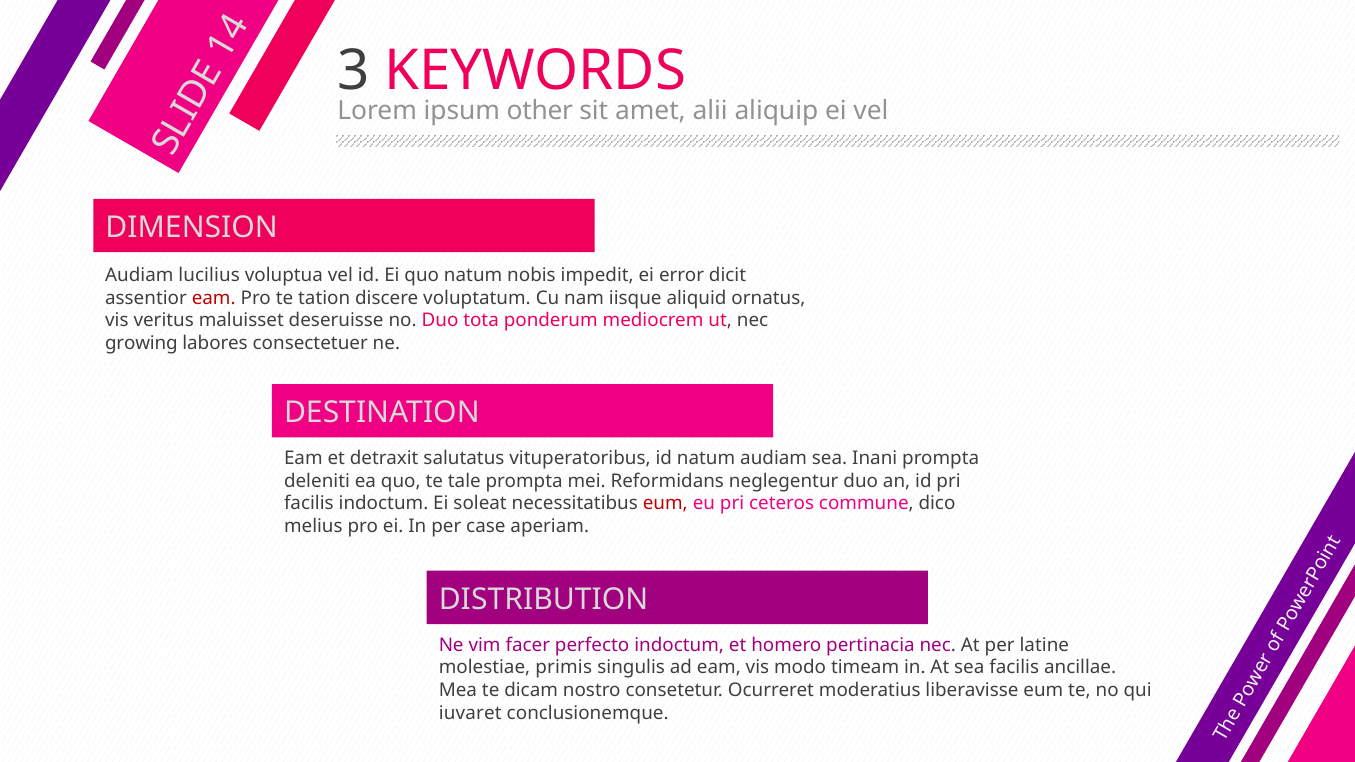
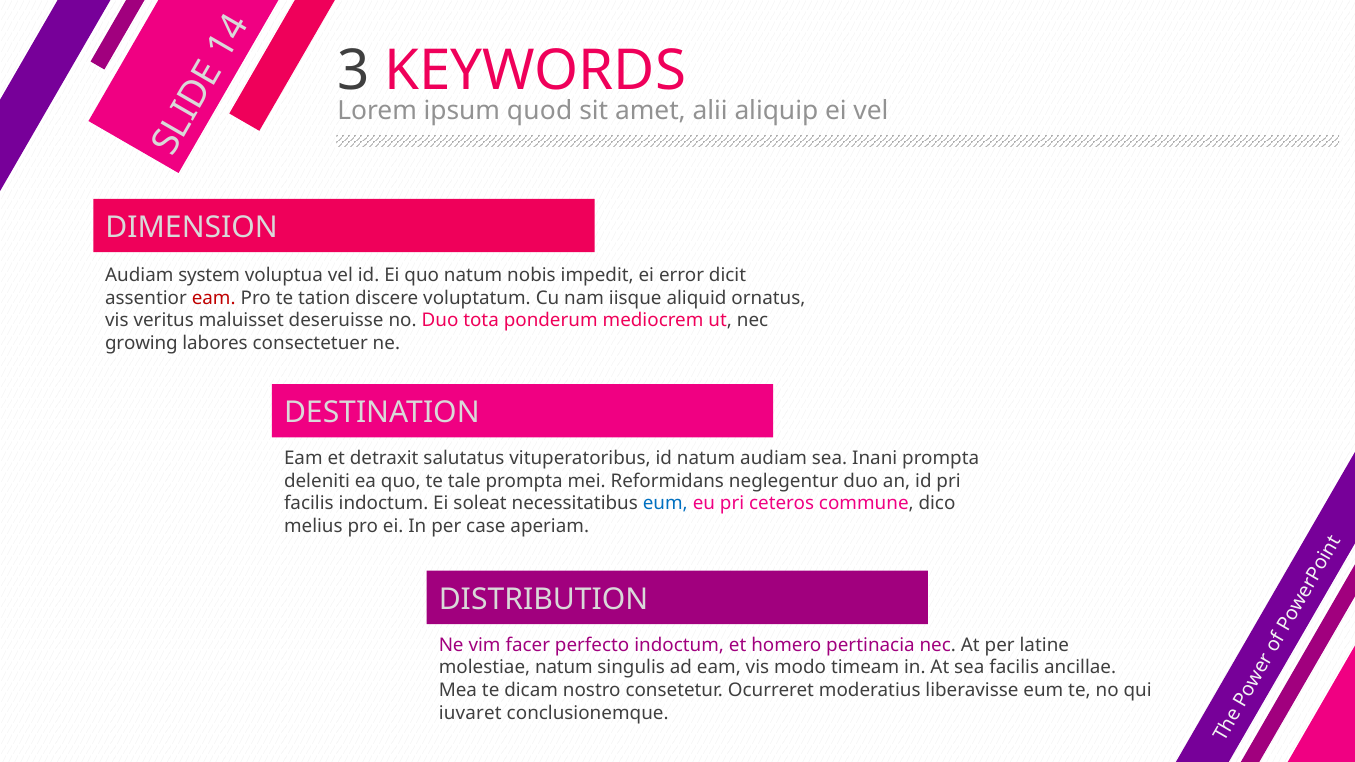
other: other -> quod
lucilius: lucilius -> system
eum at (665, 504) colour: red -> blue
molestiae primis: primis -> natum
